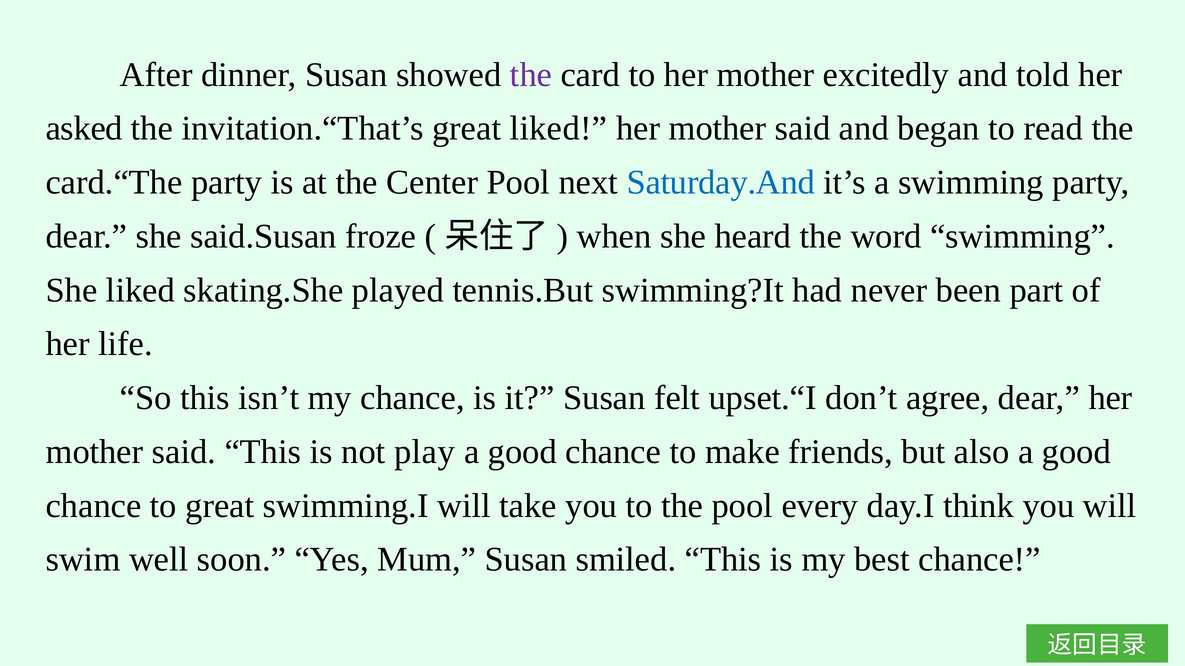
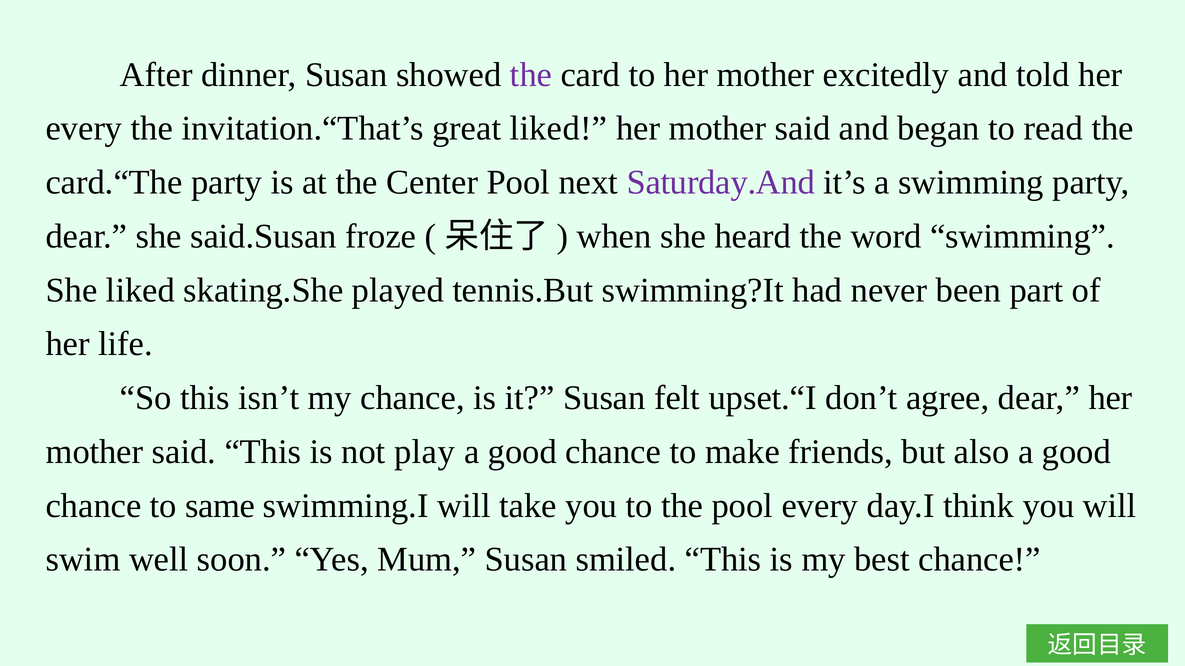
asked at (84, 129): asked -> every
Saturday.And colour: blue -> purple
to great: great -> same
